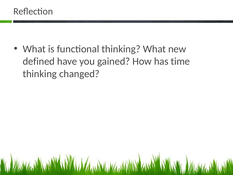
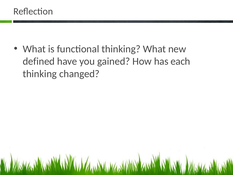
time: time -> each
